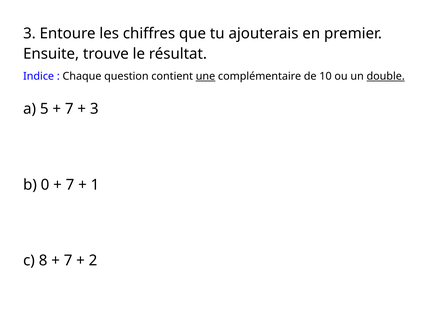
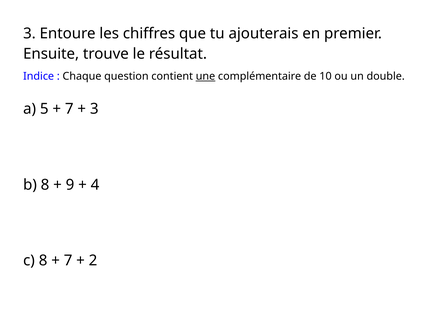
double underline: present -> none
b 0: 0 -> 8
7 at (70, 184): 7 -> 9
1: 1 -> 4
